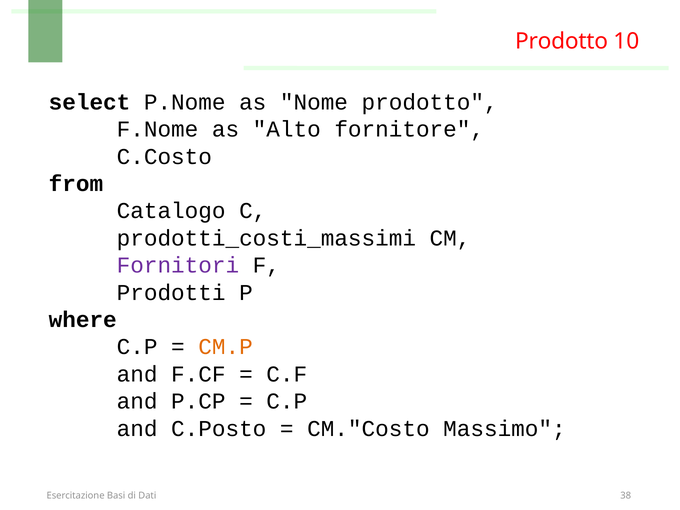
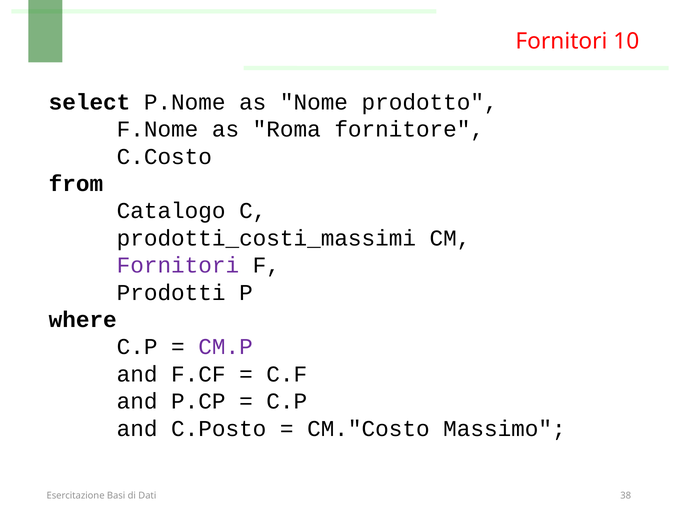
Prodotto at (562, 41): Prodotto -> Fornitori
Alto: Alto -> Roma
CM.P colour: orange -> purple
